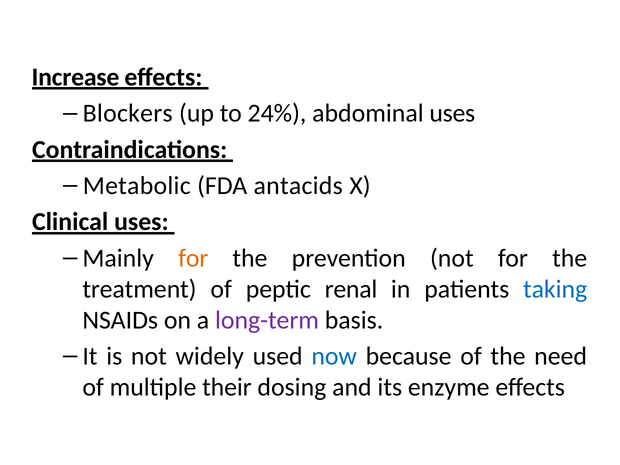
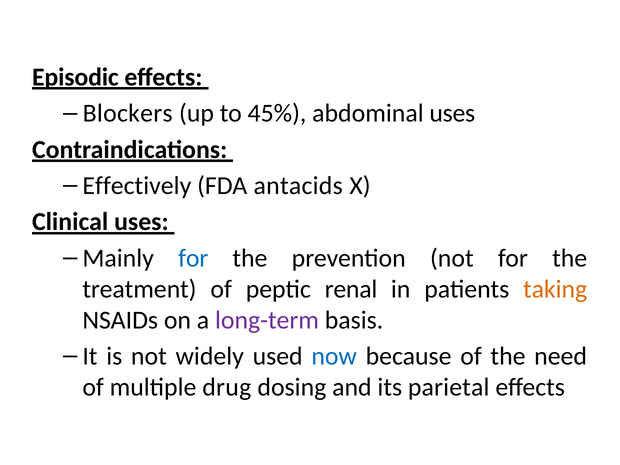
Increase: Increase -> Episodic
24%: 24% -> 45%
Metabolic: Metabolic -> Effectively
for at (193, 258) colour: orange -> blue
taking colour: blue -> orange
their: their -> drug
enzyme: enzyme -> parietal
